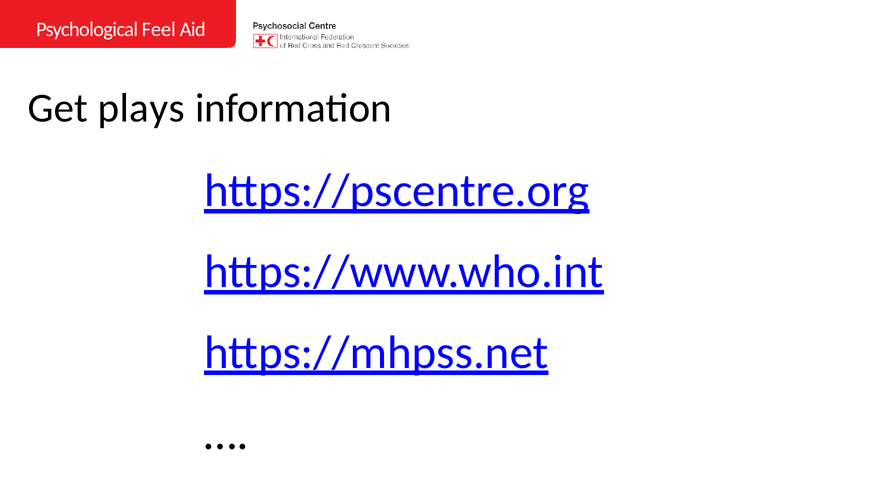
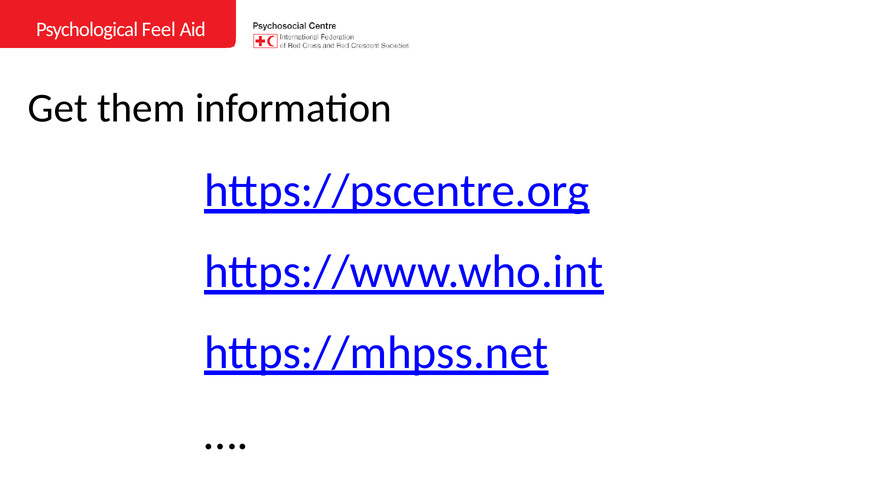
plays: plays -> them
